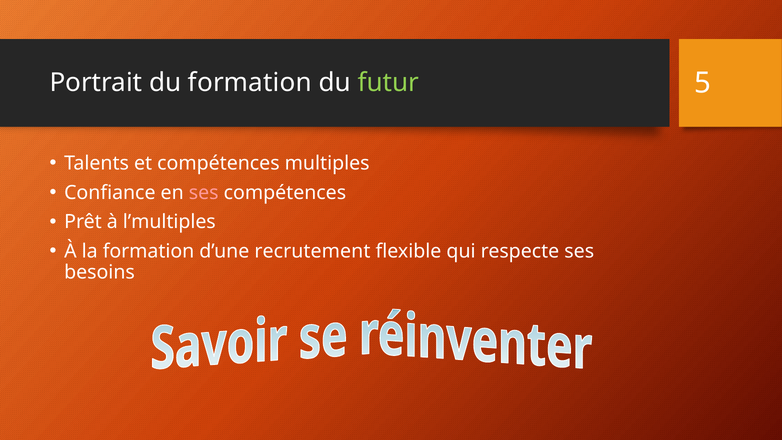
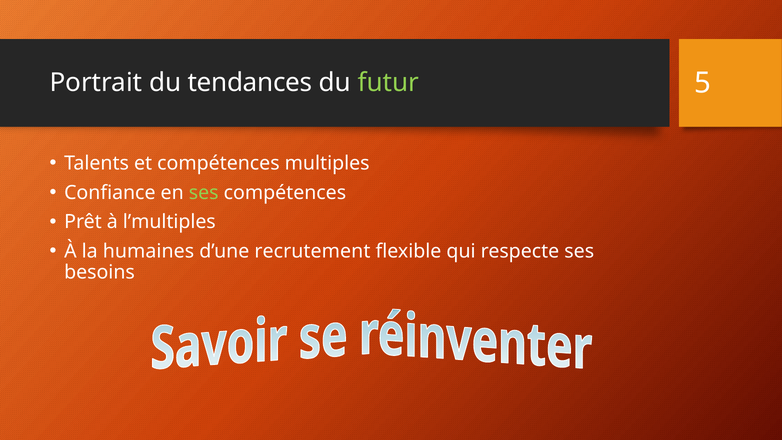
du formation: formation -> tendances
ses at (204, 193) colour: pink -> light green
la formation: formation -> humaines
